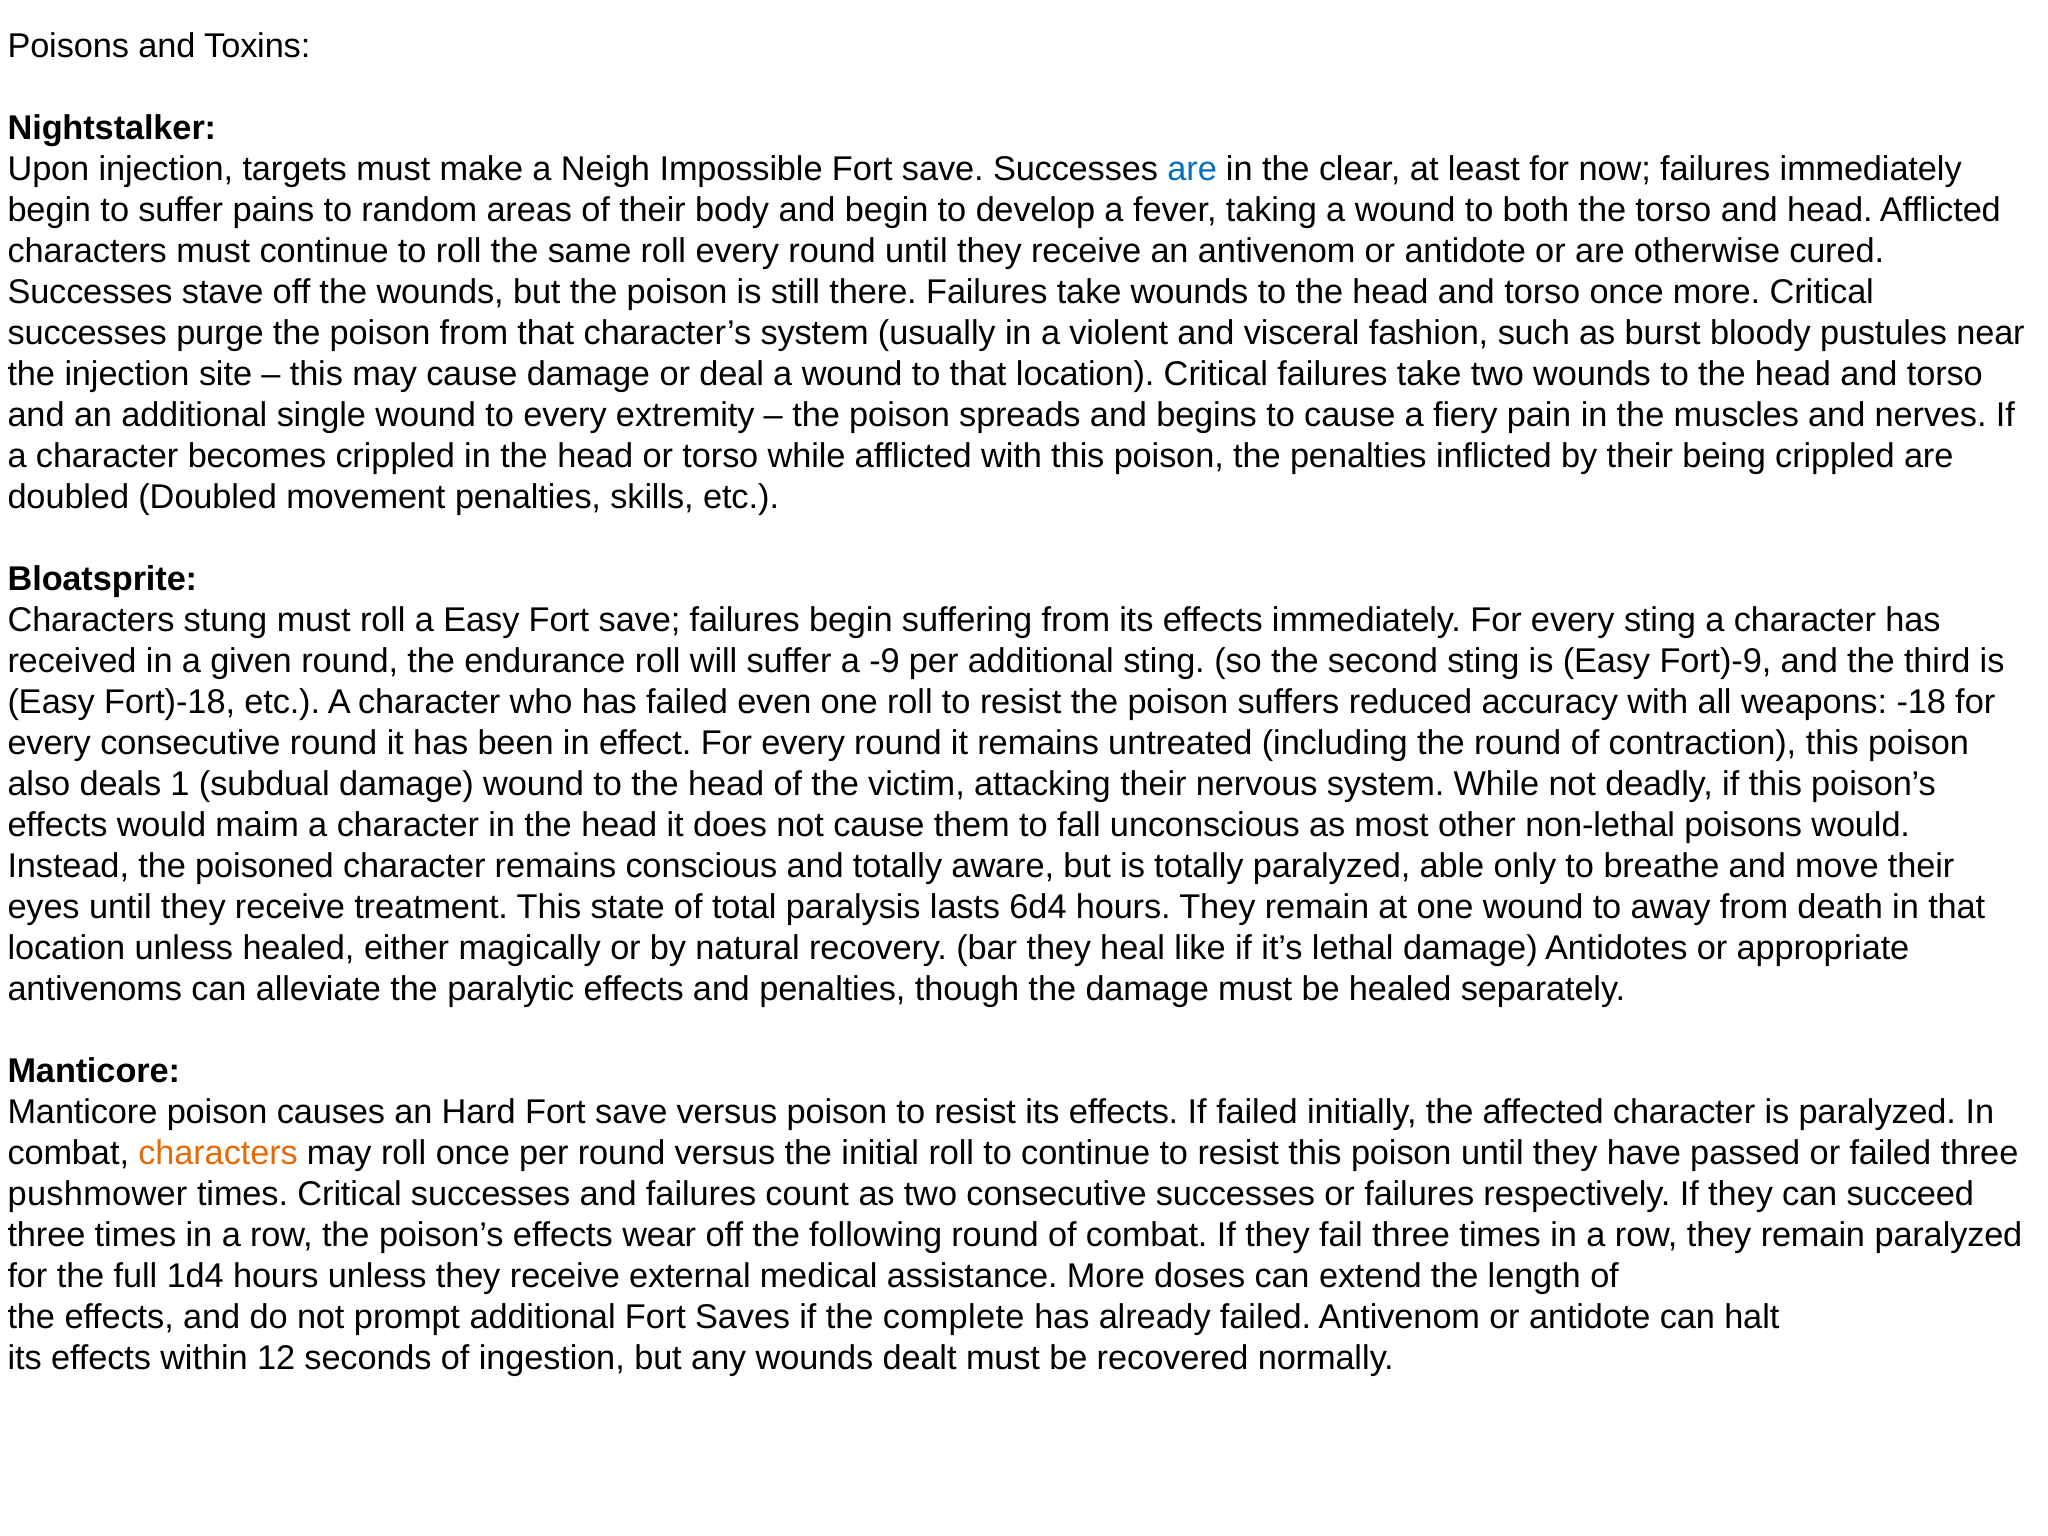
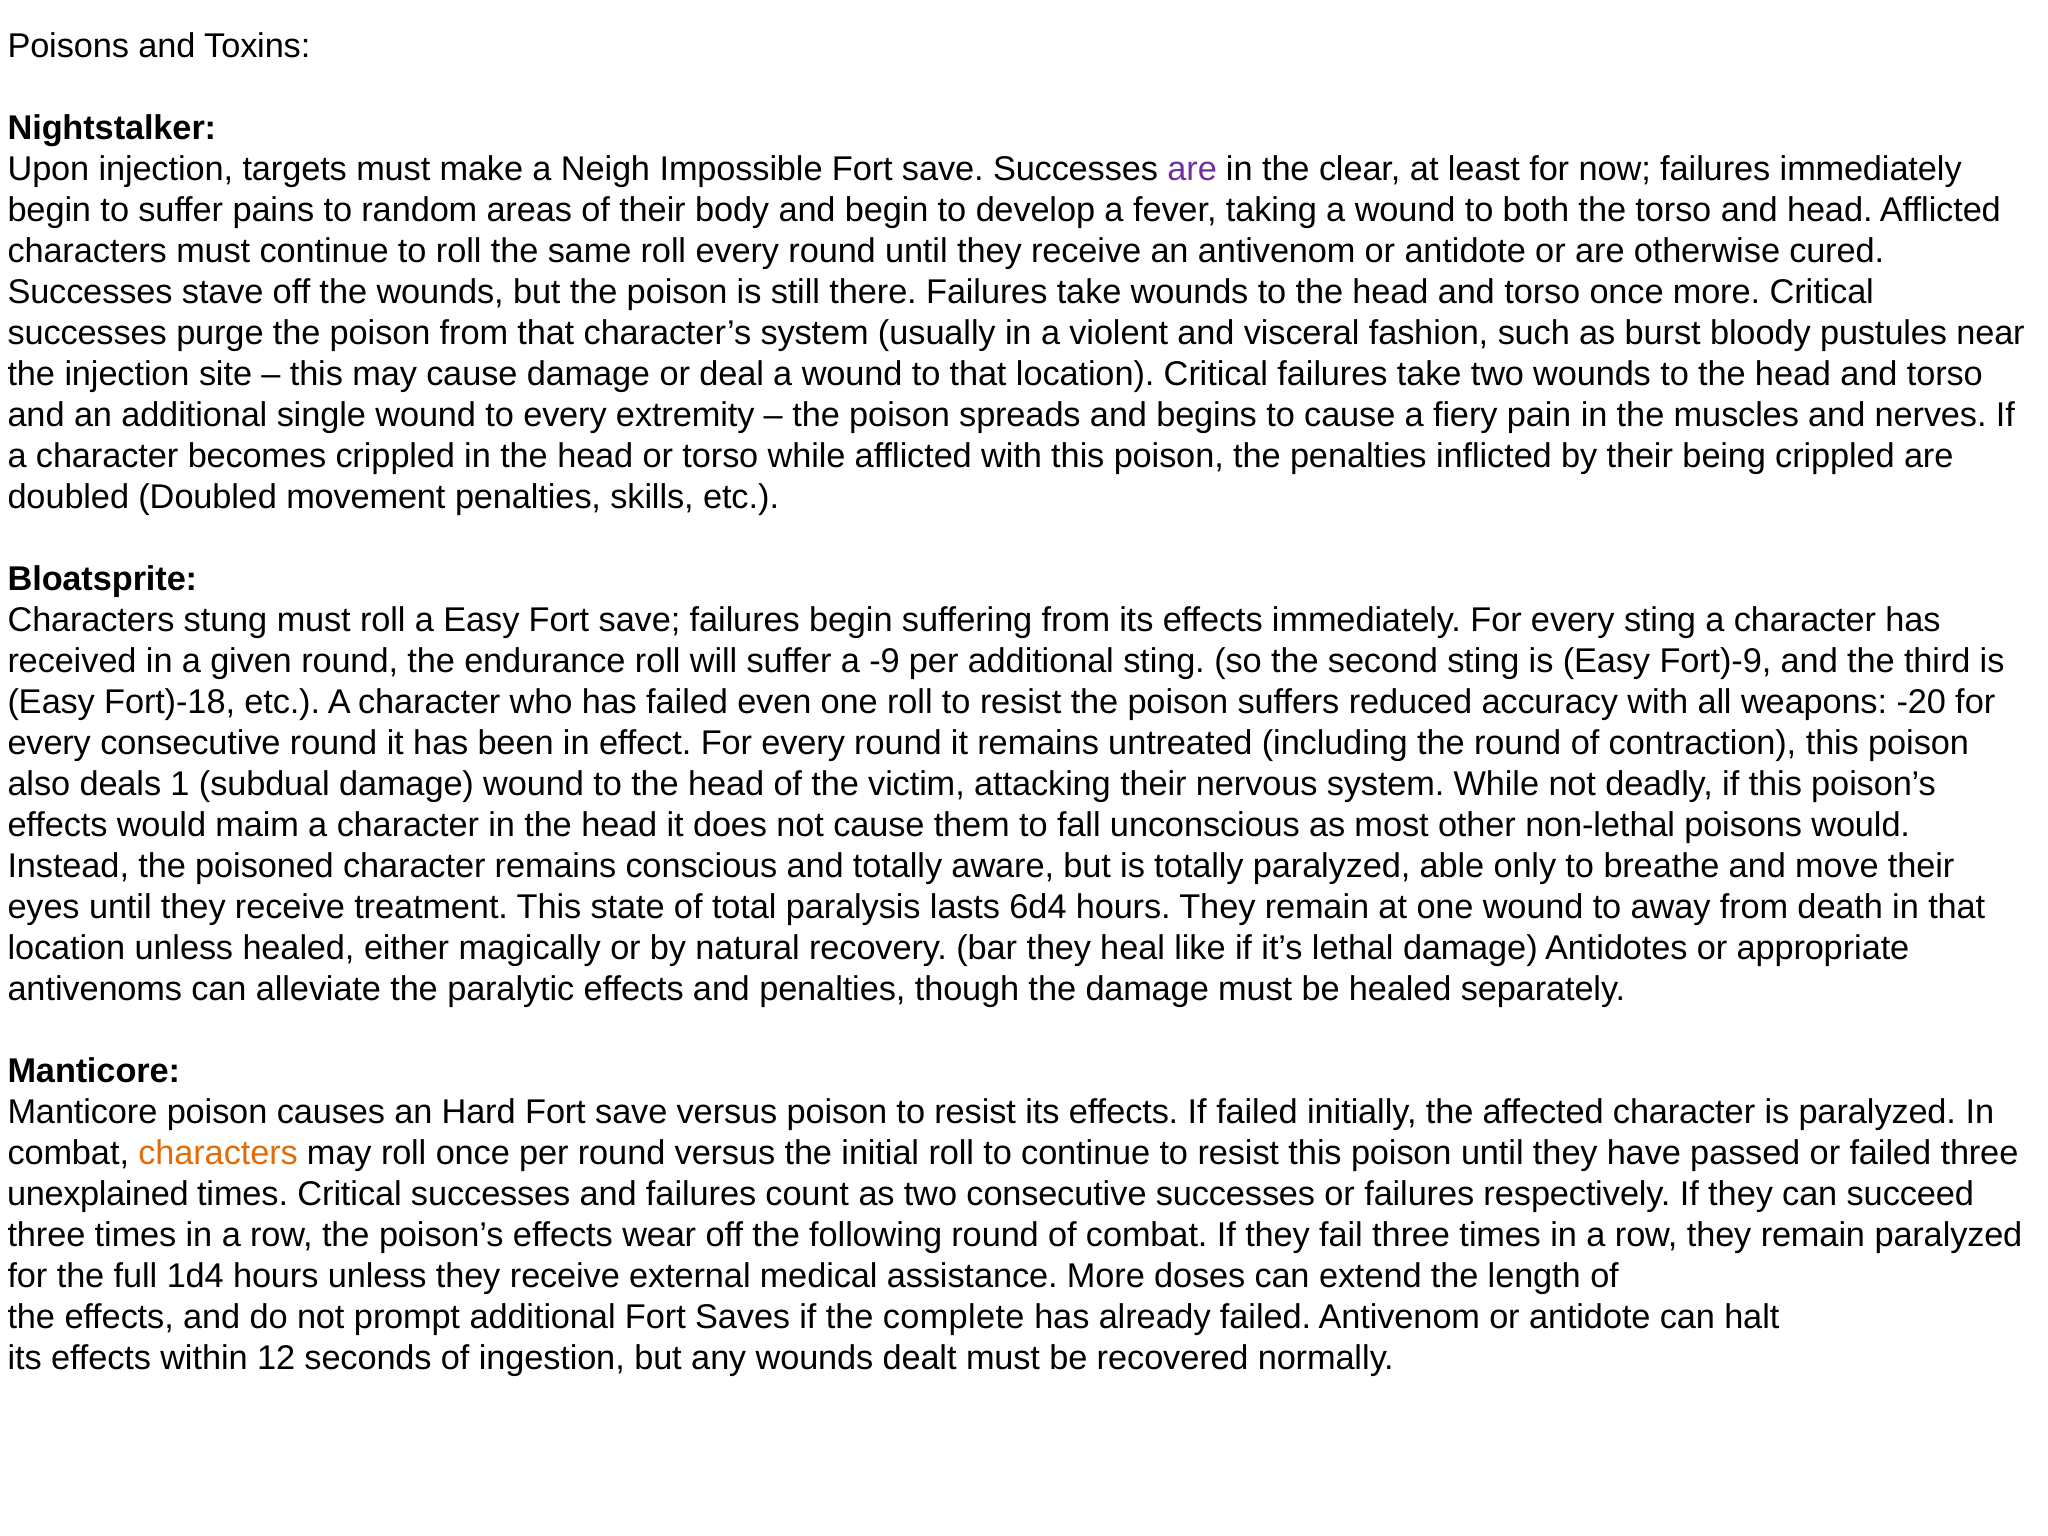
are at (1192, 169) colour: blue -> purple
-18: -18 -> -20
pushmower: pushmower -> unexplained
